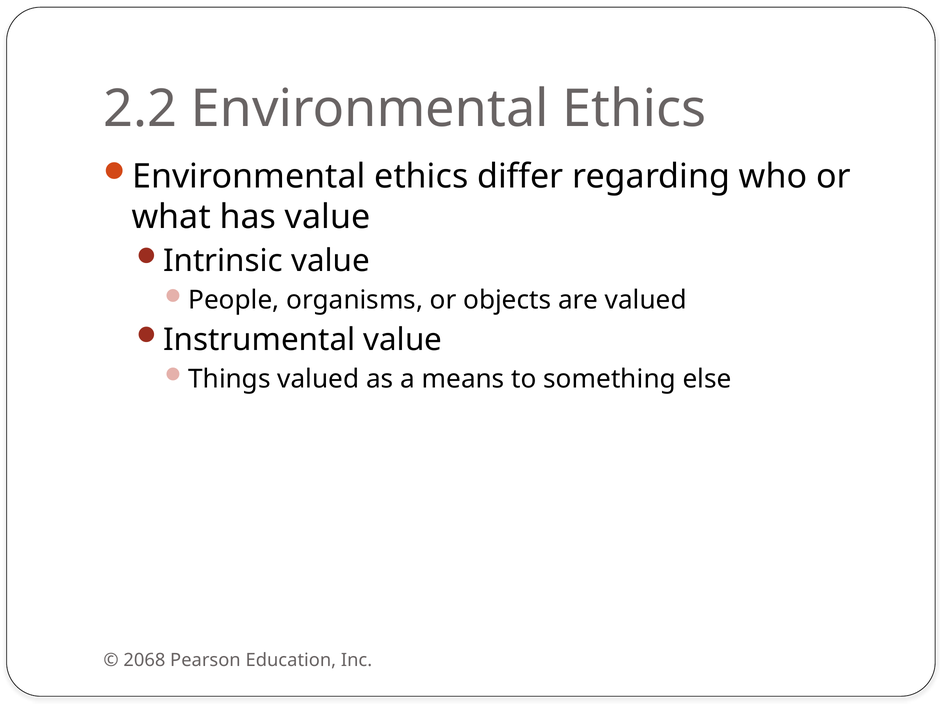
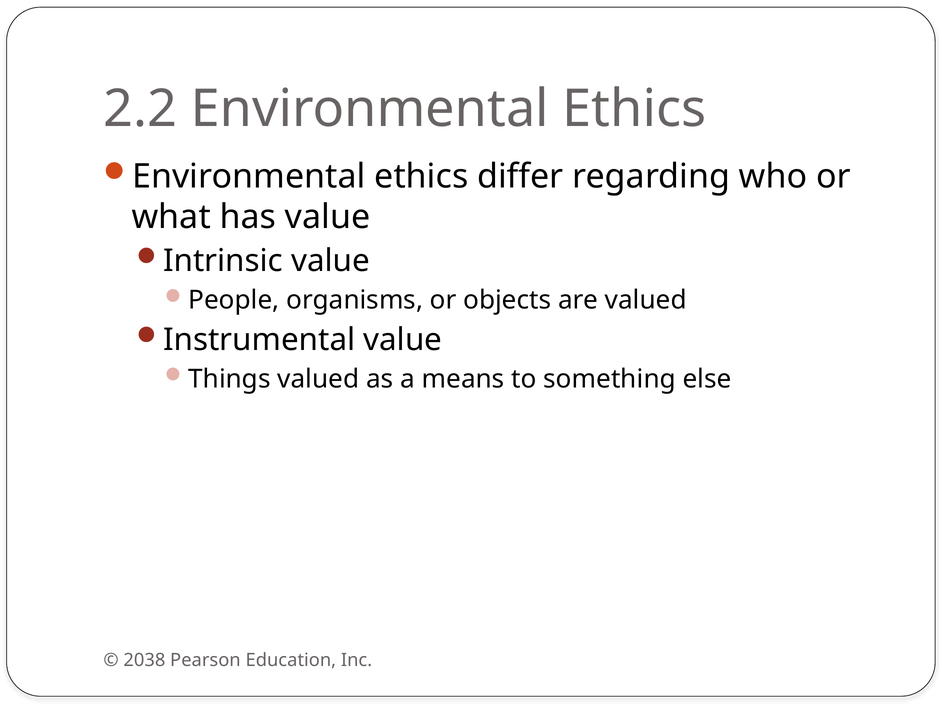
2068: 2068 -> 2038
